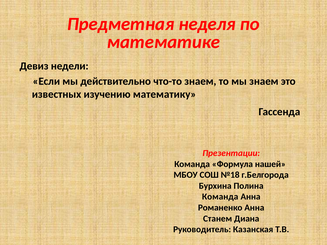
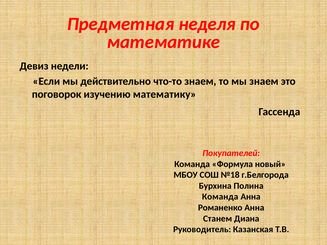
известных: известных -> поговорок
Презентации: Презентации -> Покупателей
нашей: нашей -> новый
